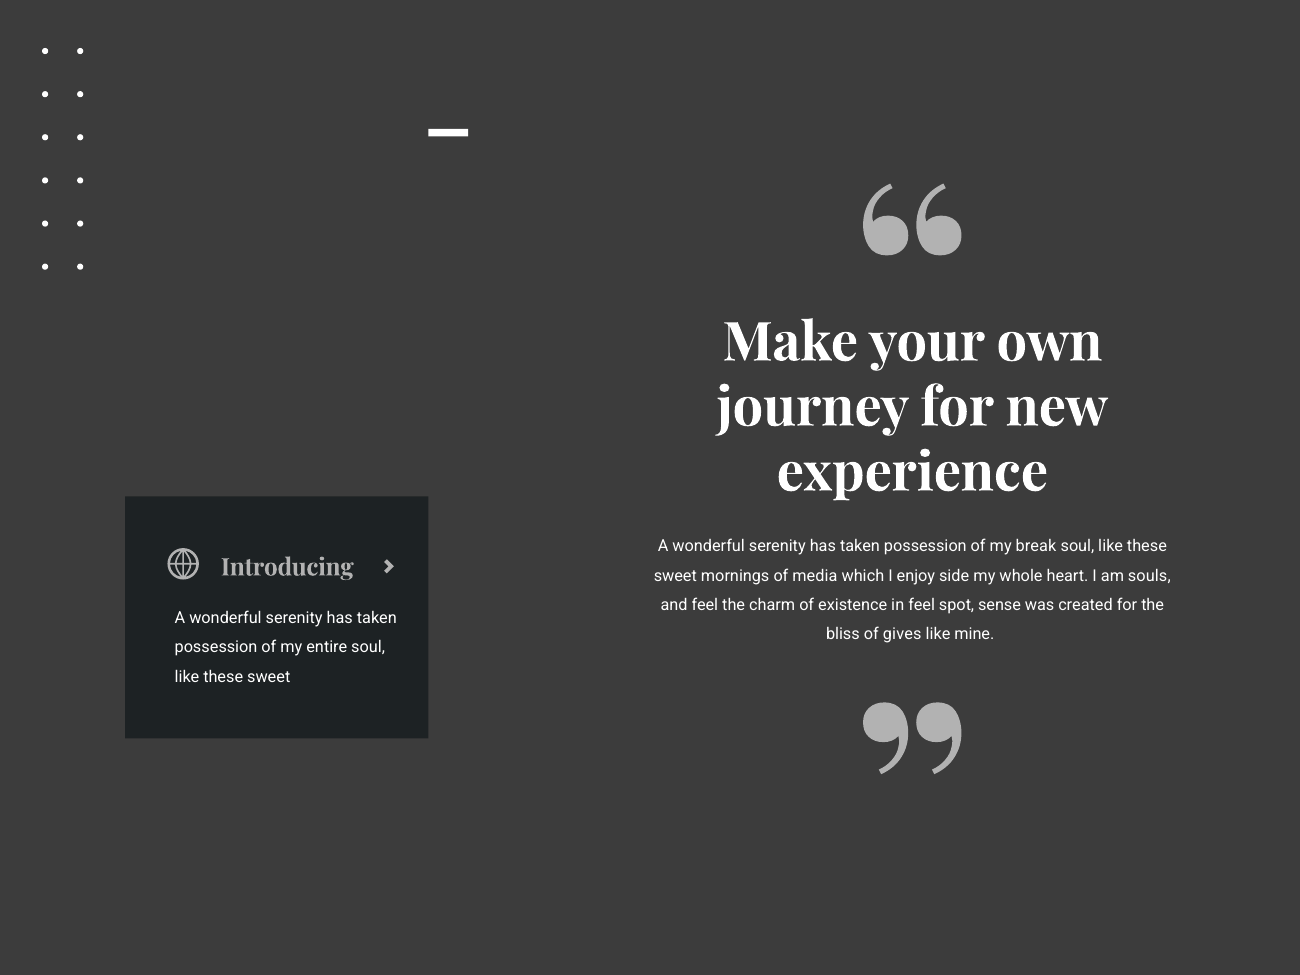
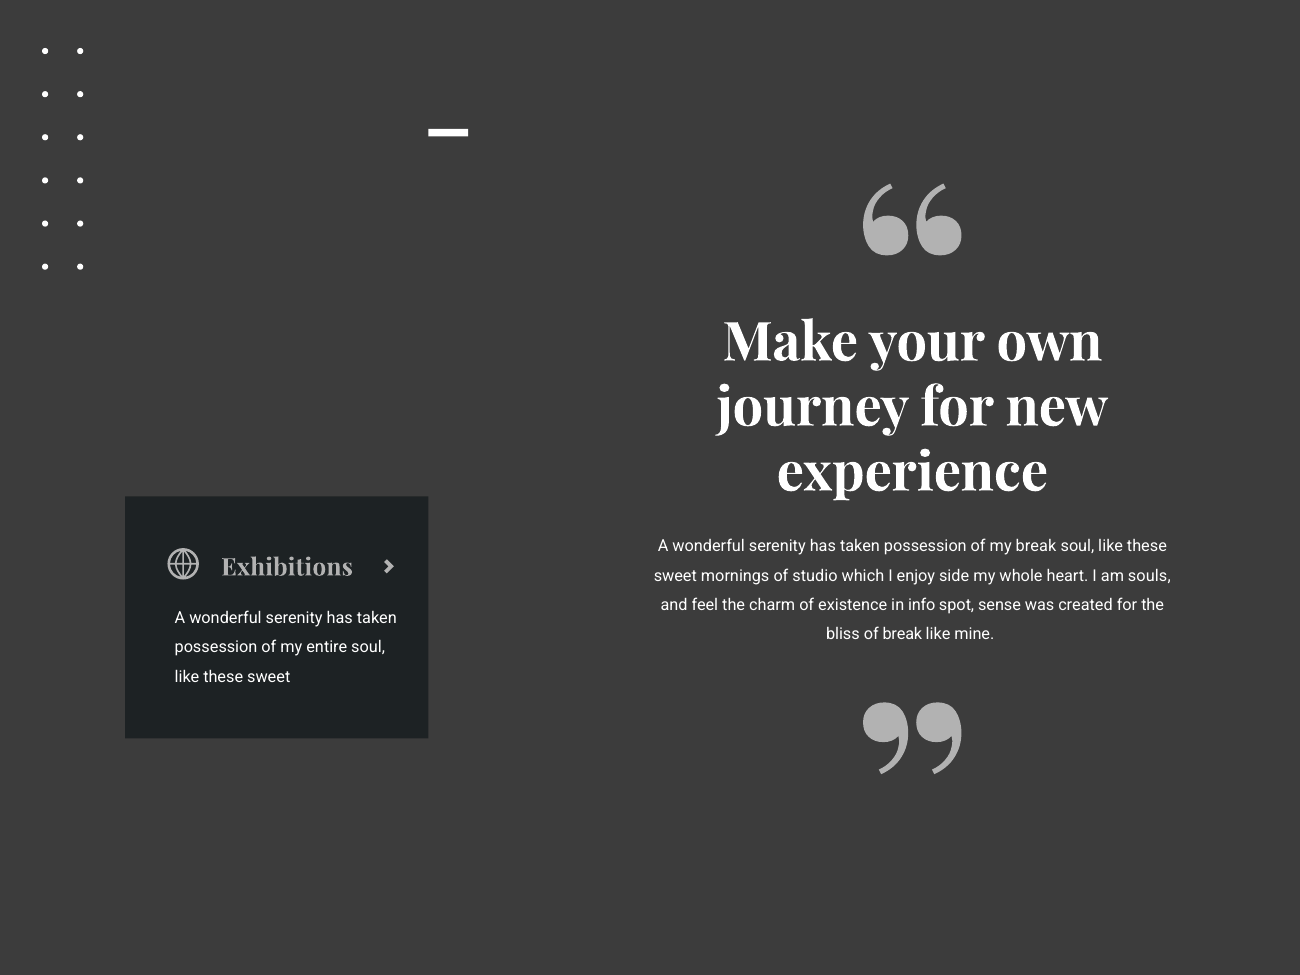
Introducing: Introducing -> Exhibitions
media: media -> studio
in feel: feel -> info
of gives: gives -> break
